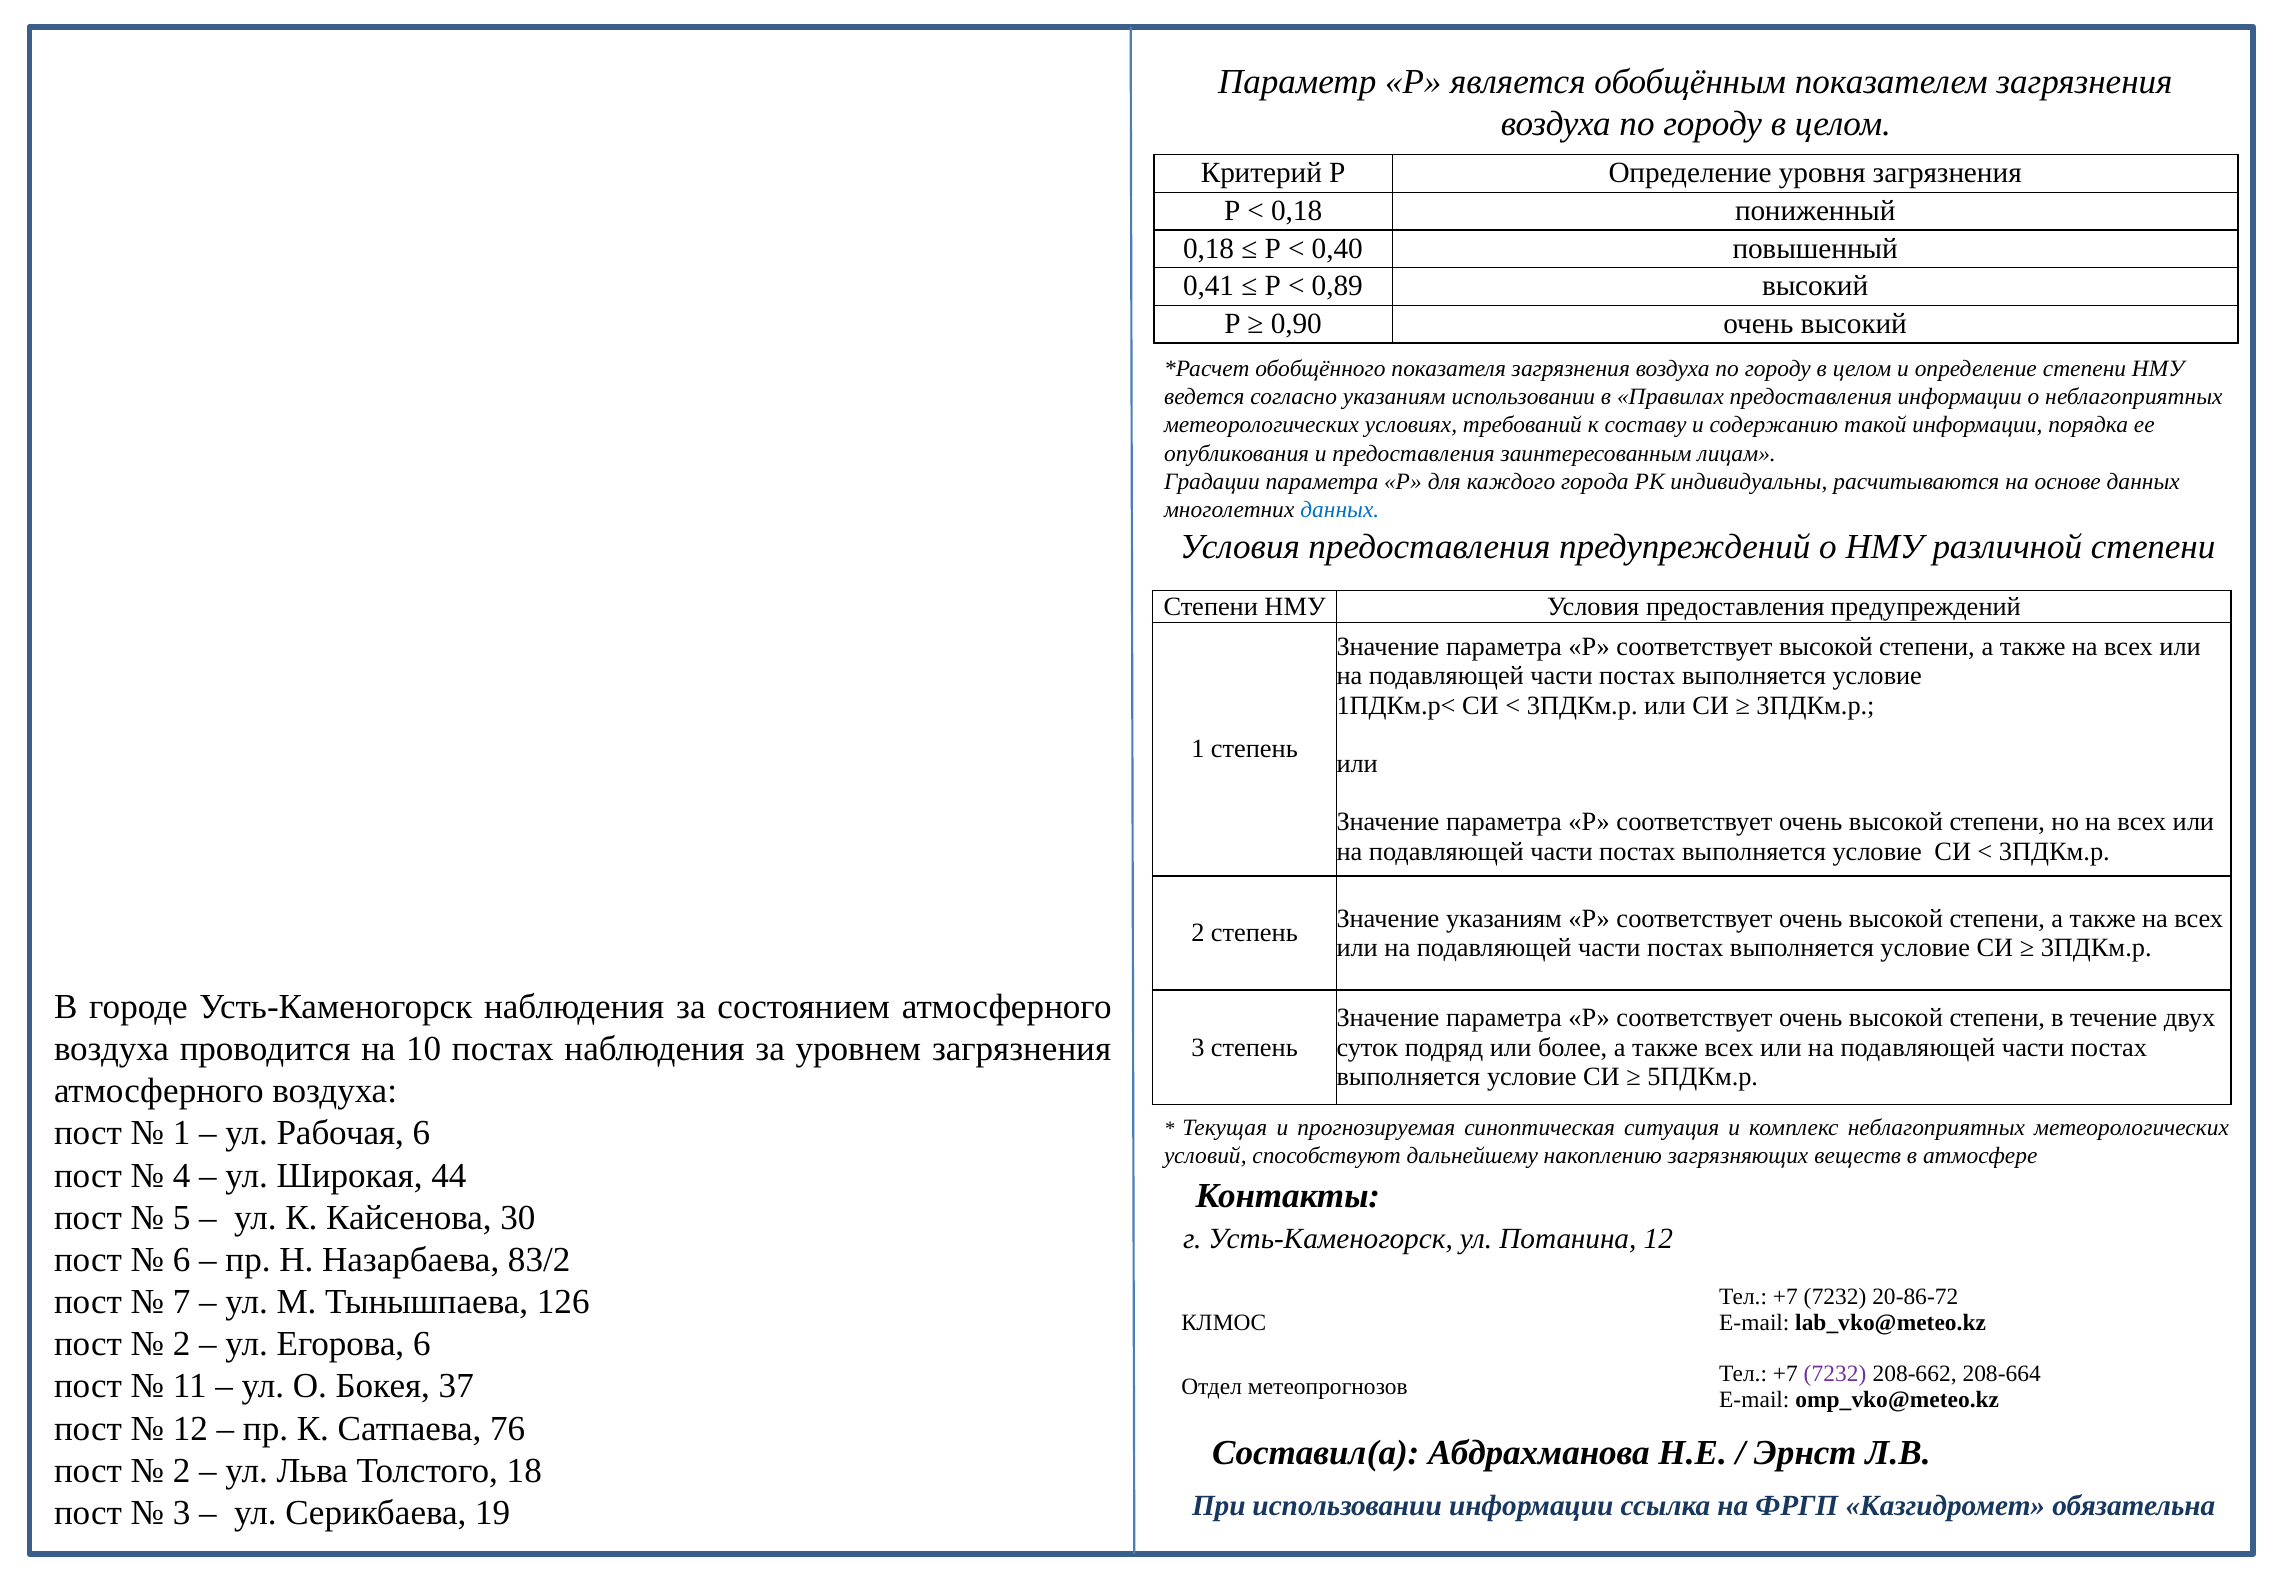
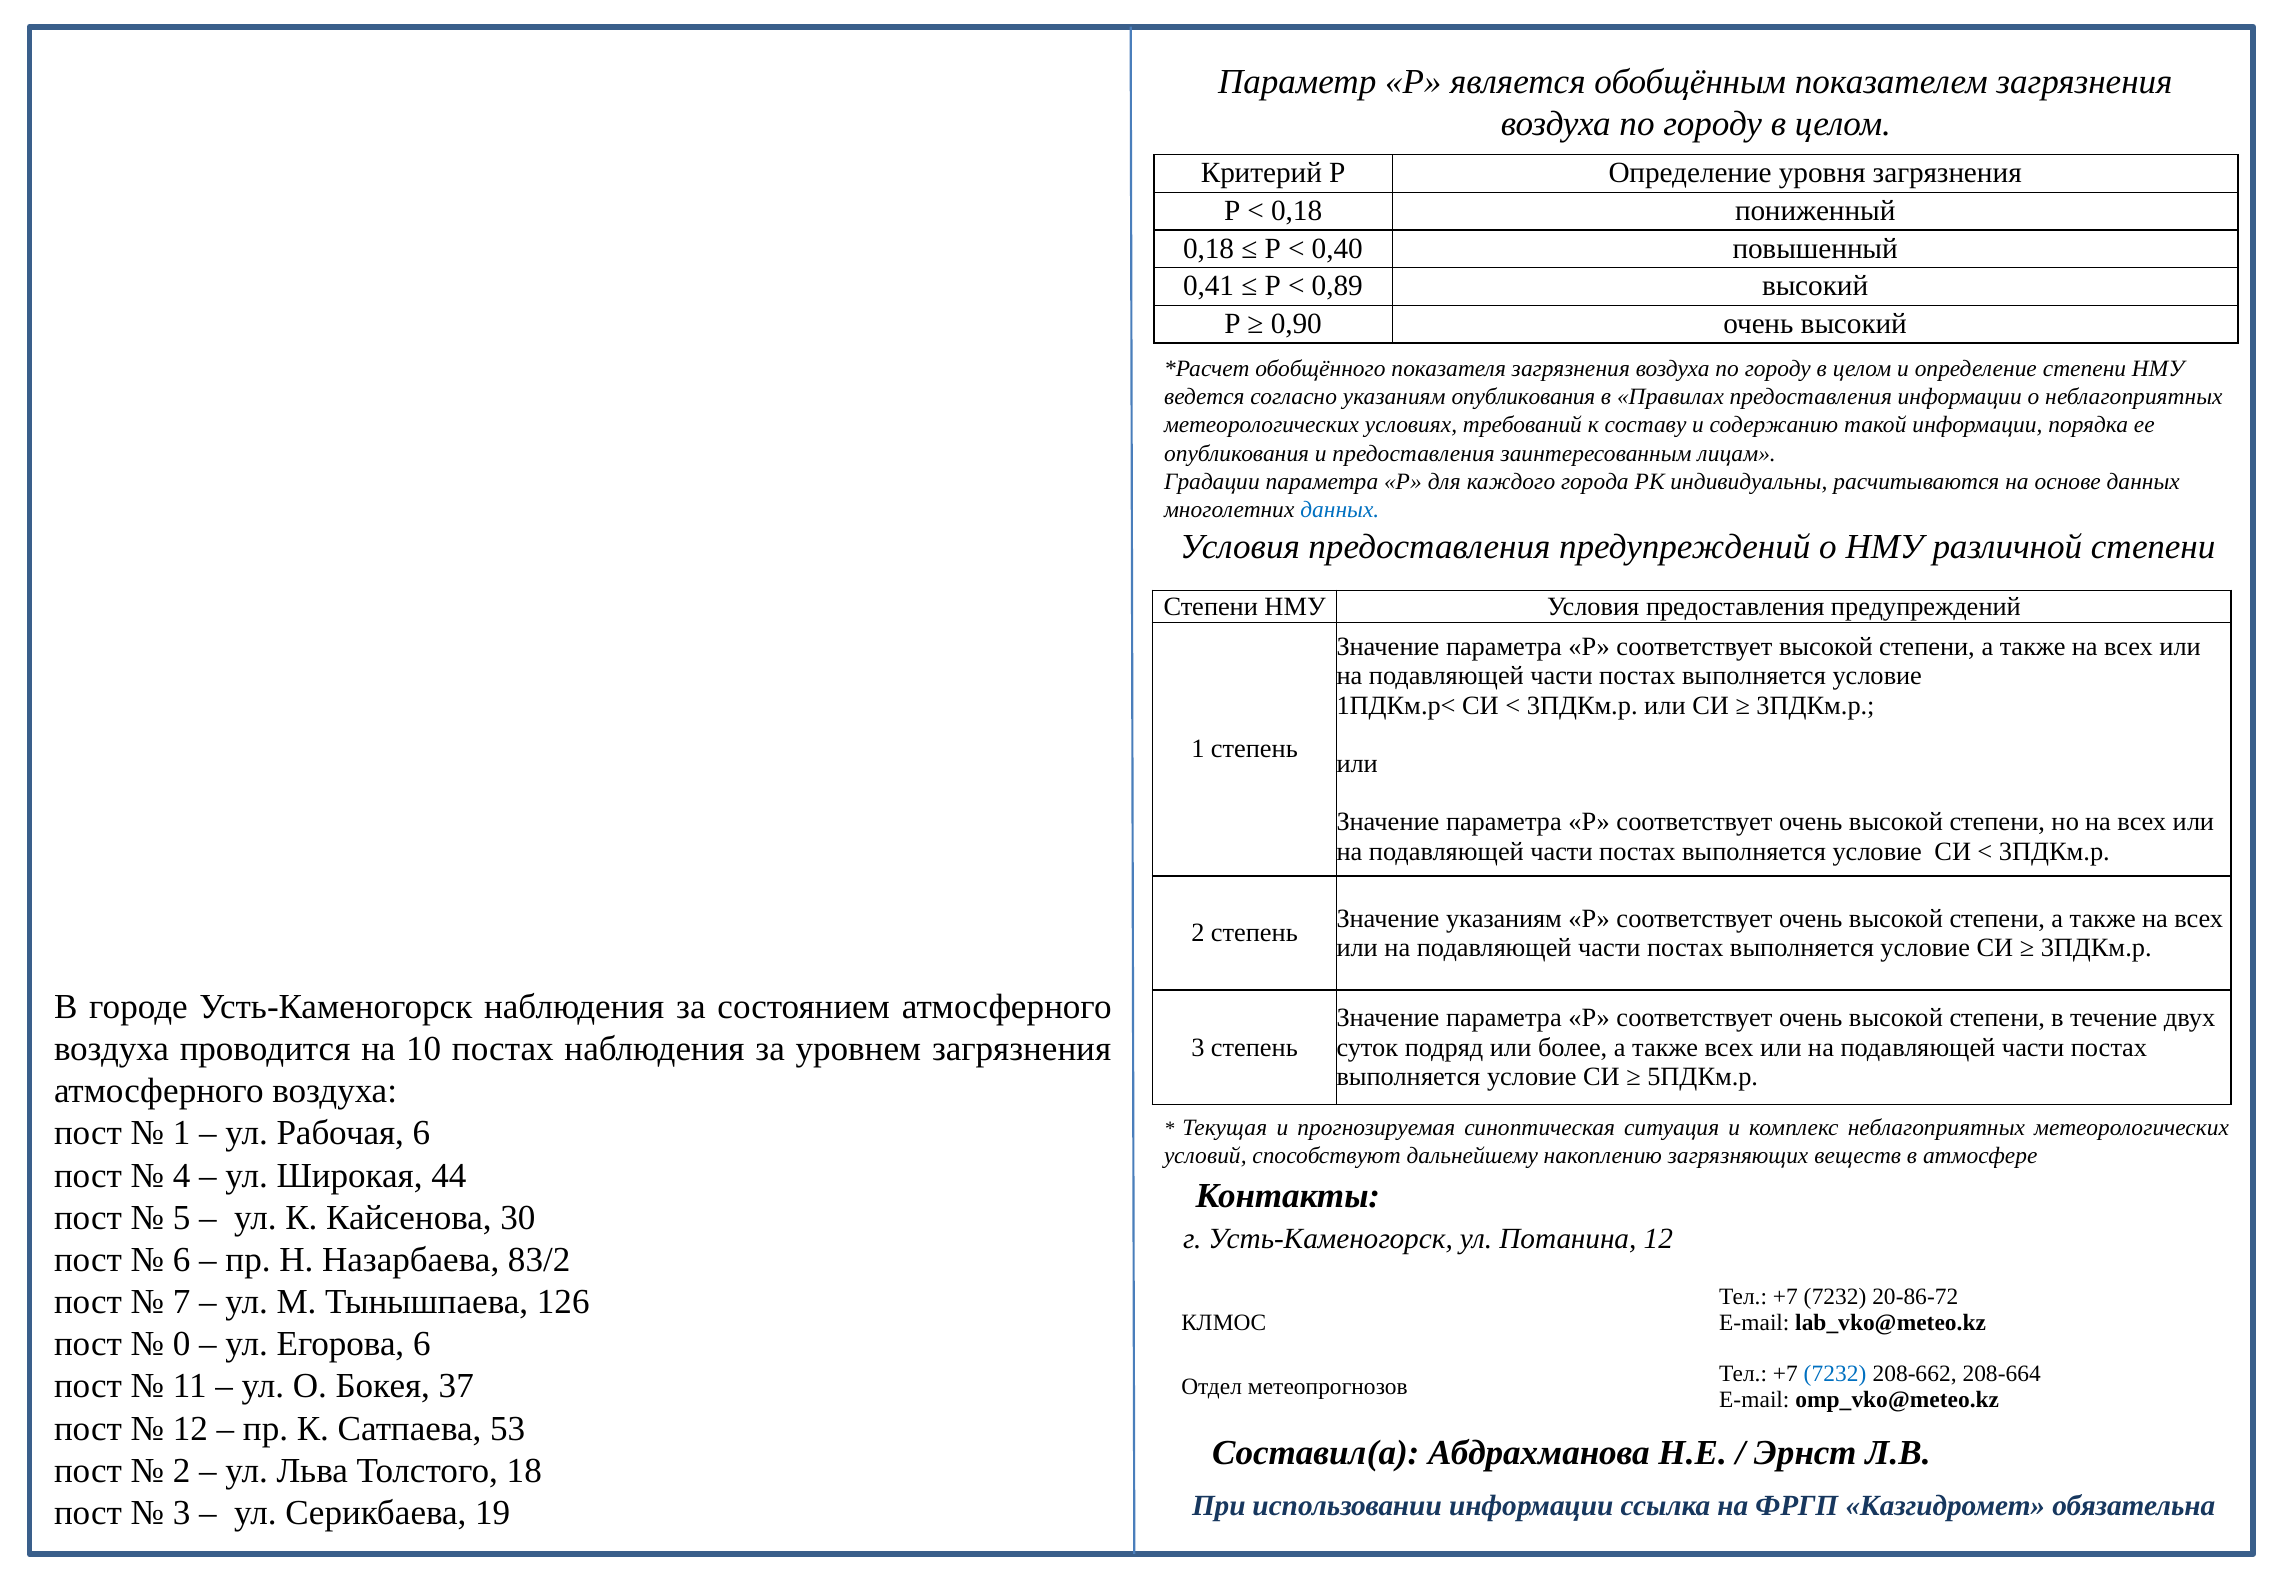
указаниям использовании: использовании -> опубликования
2 at (182, 1344): 2 -> 0
7232 at (1835, 1374) colour: purple -> blue
76: 76 -> 53
